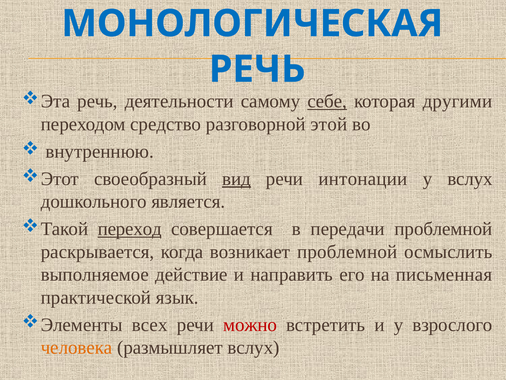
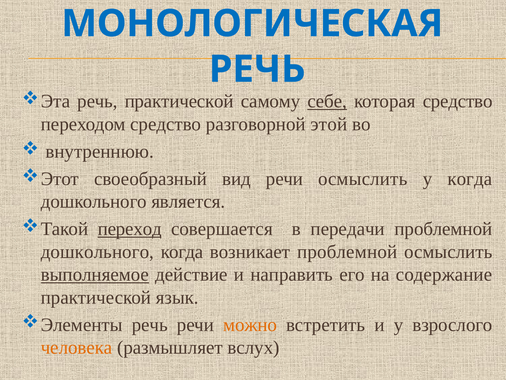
речь деятельности: деятельности -> практической
которая другими: другими -> средство
вид underline: present -> none
речи интонации: интонации -> осмыслить
у вслух: вслух -> когда
раскрывается at (98, 251): раскрывается -> дошкольного
выполняемое underline: none -> present
письменная: письменная -> содержание
всех at (150, 324): всех -> речь
можно colour: red -> orange
